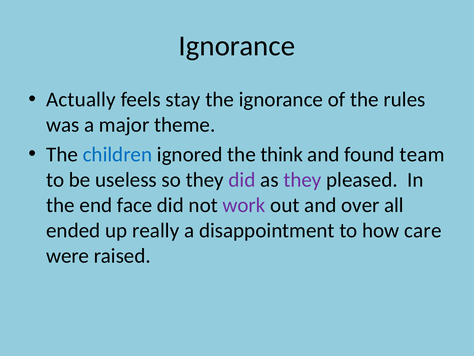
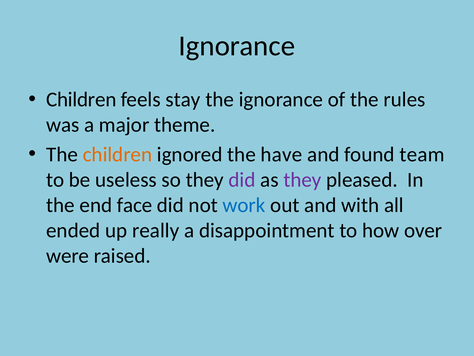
Actually at (81, 99): Actually -> Children
children at (117, 154) colour: blue -> orange
think: think -> have
work colour: purple -> blue
over: over -> with
care: care -> over
